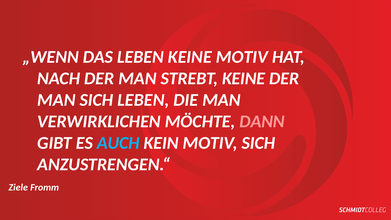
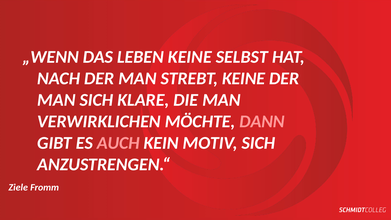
KEINE MOTIV: MOTIV -> SELBST
SICH LEBEN: LEBEN -> KLARE
AUCH colour: light blue -> pink
